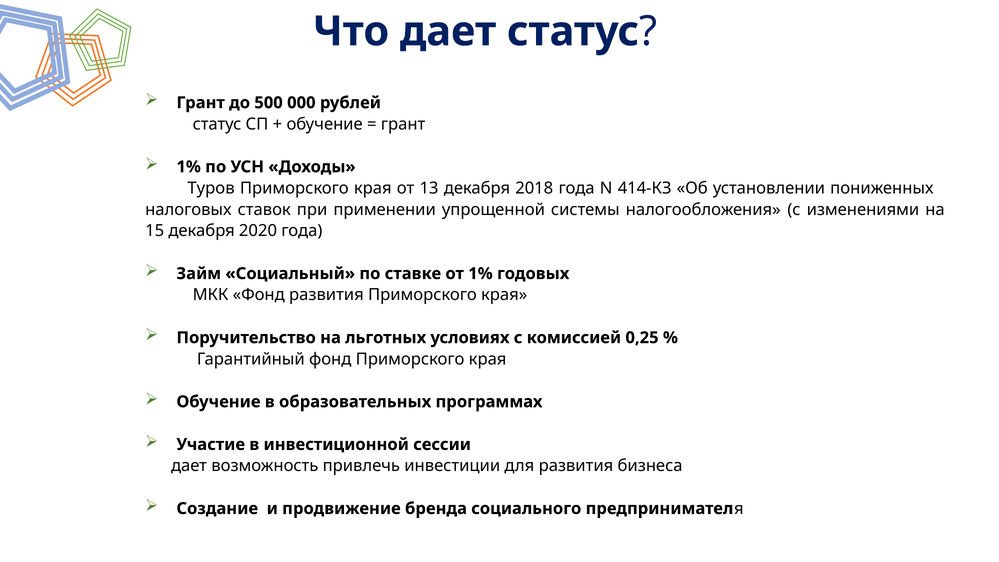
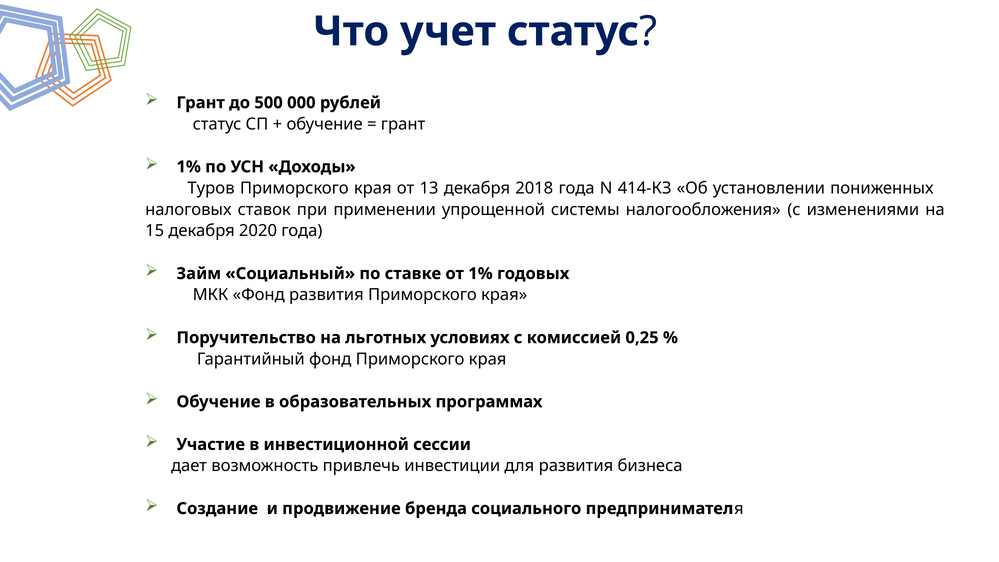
Что дает: дает -> учет
